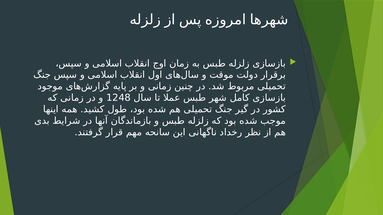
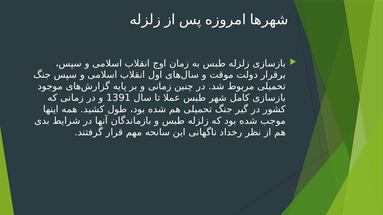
1248: 1248 -> 1391
